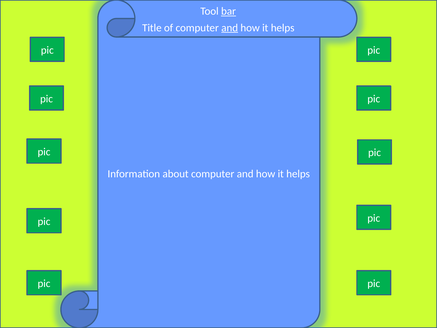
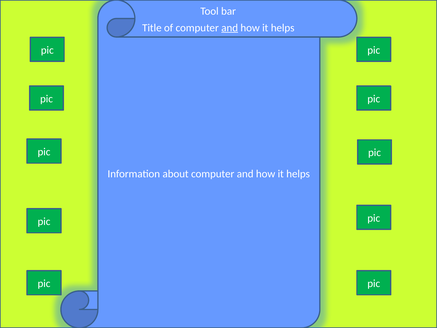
bar underline: present -> none
